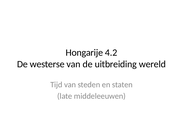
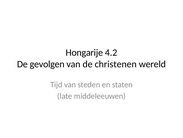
westerse: westerse -> gevolgen
uitbreiding: uitbreiding -> christenen
